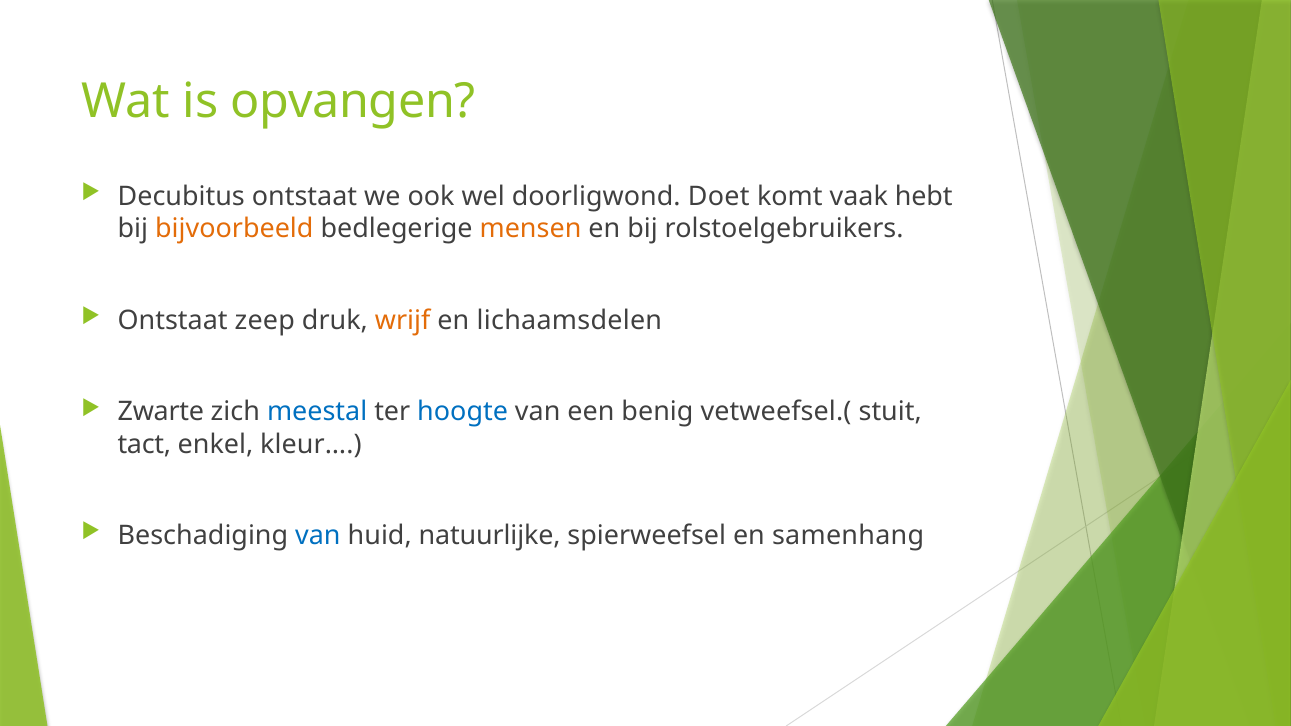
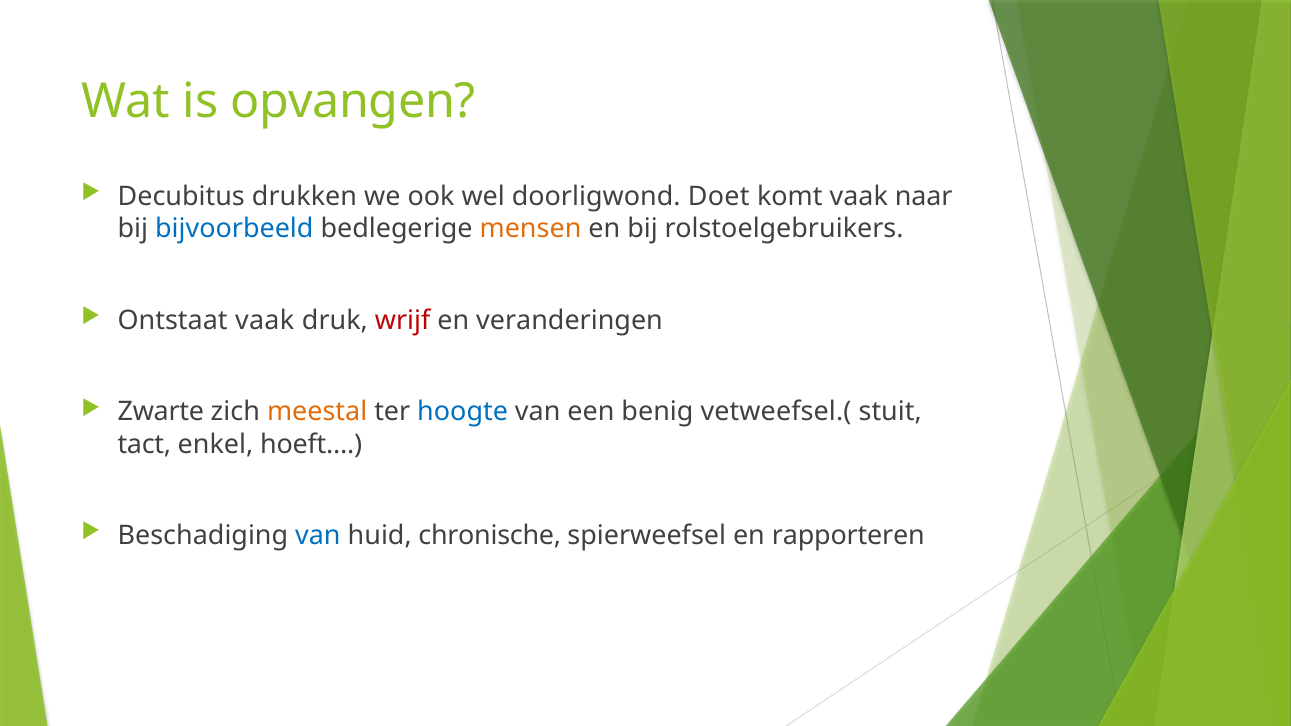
Decubitus ontstaat: ontstaat -> drukken
hebt: hebt -> naar
bijvoorbeeld colour: orange -> blue
Ontstaat zeep: zeep -> vaak
wrijf colour: orange -> red
lichaamsdelen: lichaamsdelen -> veranderingen
meestal colour: blue -> orange
kleur…: kleur… -> hoeft…
natuurlijke: natuurlijke -> chronische
samenhang: samenhang -> rapporteren
